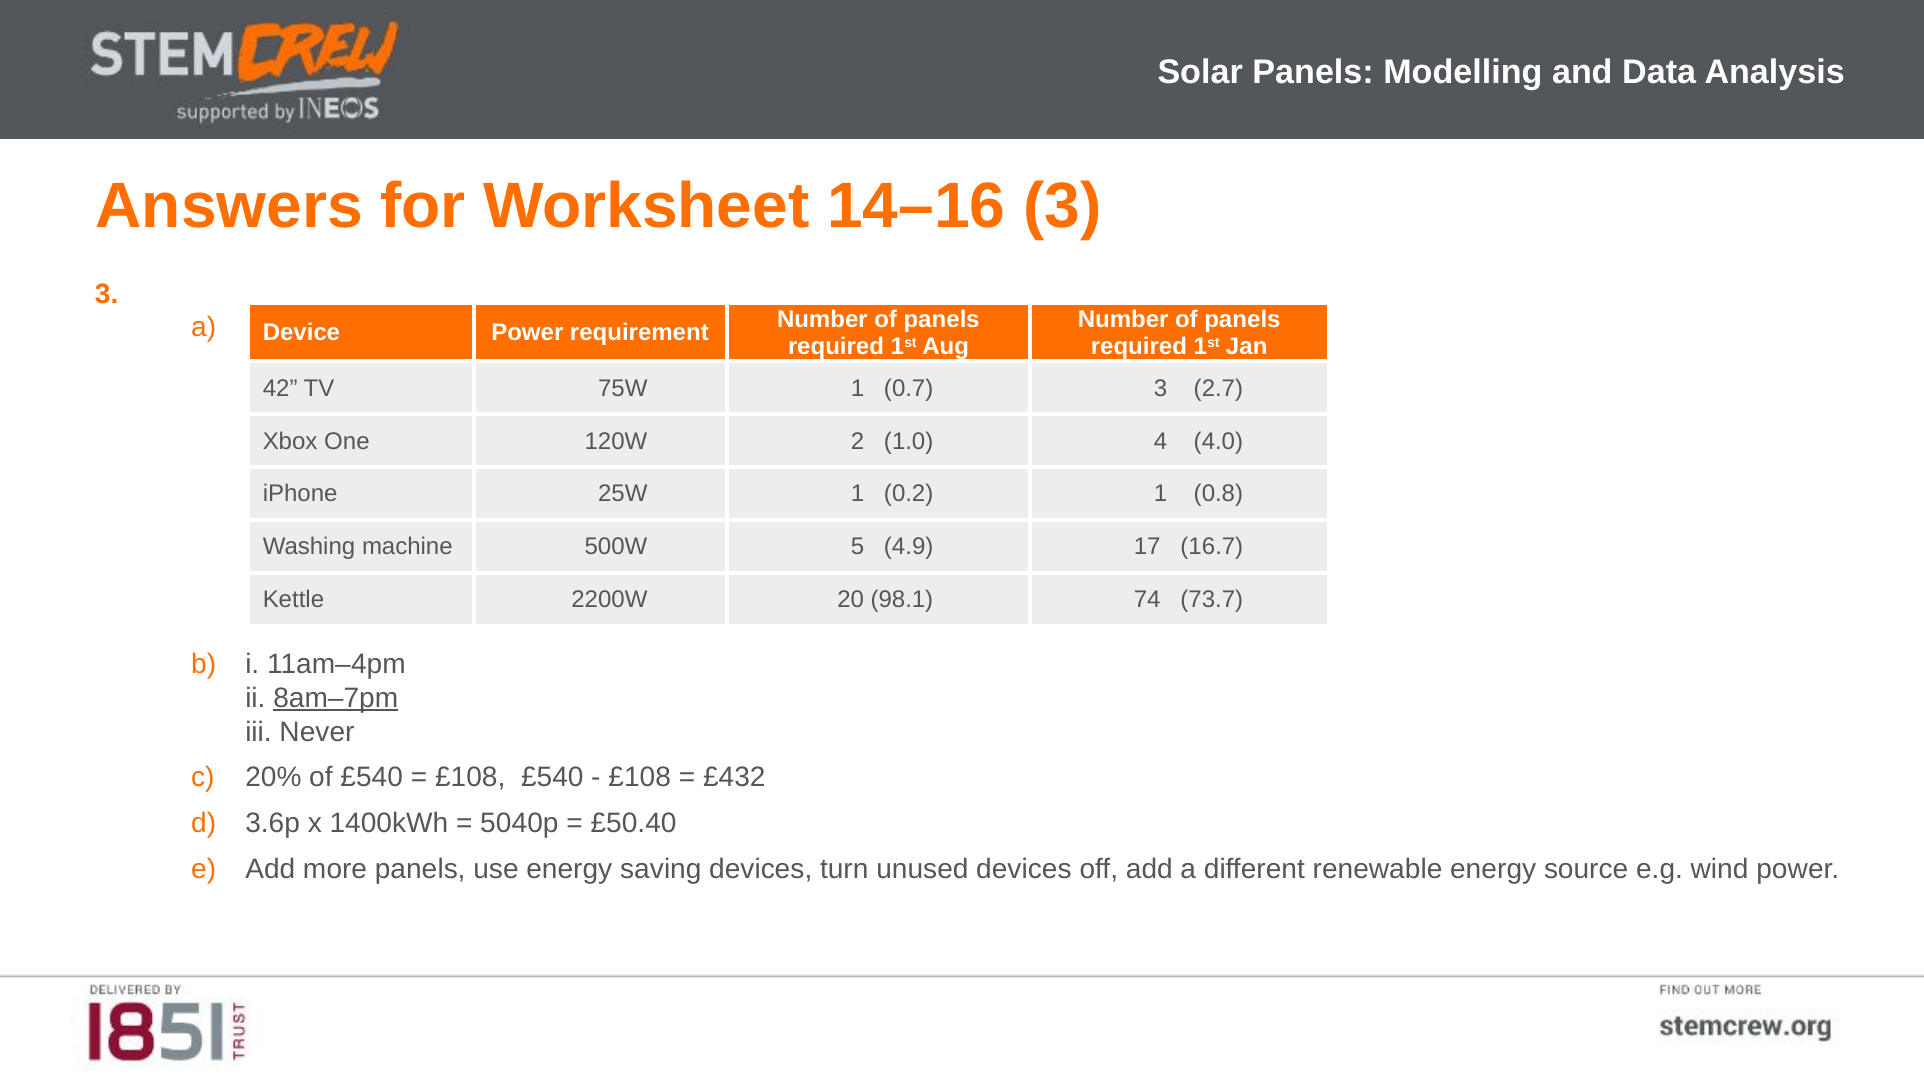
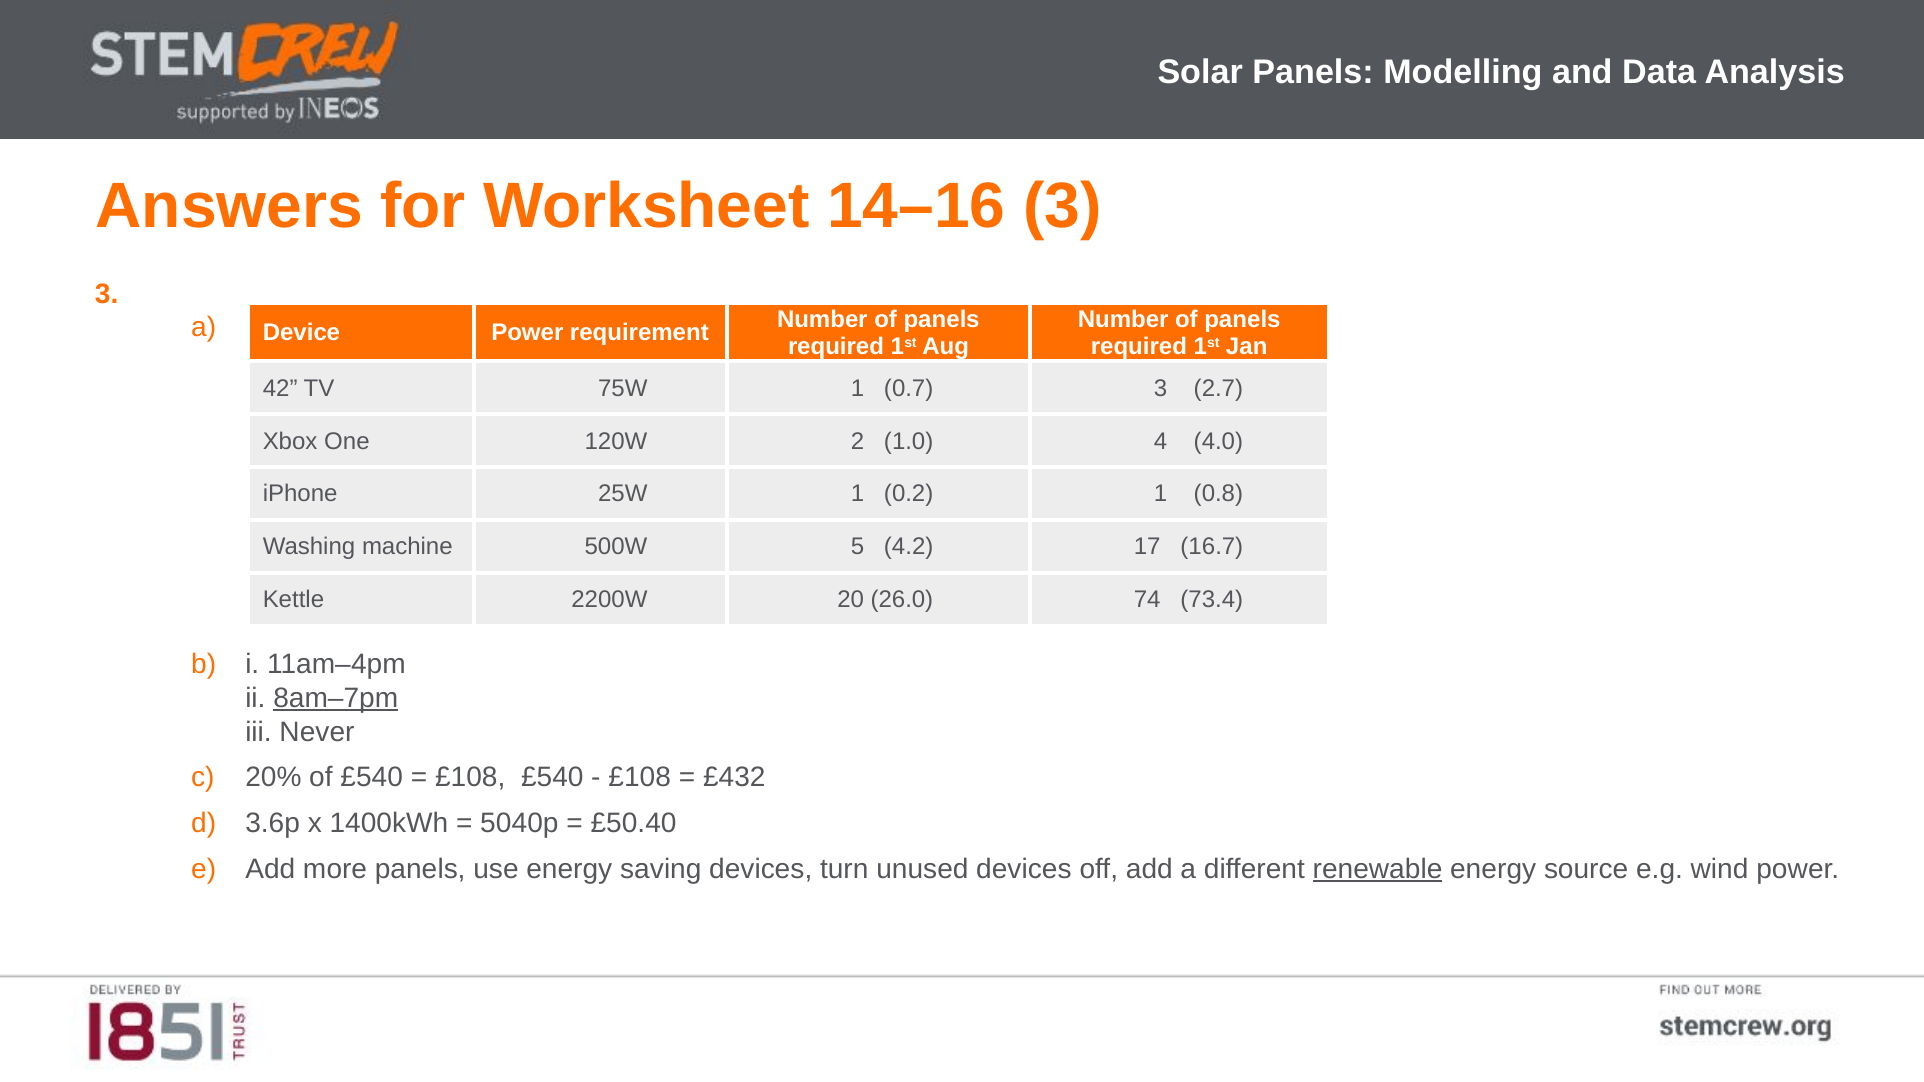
4.9: 4.9 -> 4.2
98.1: 98.1 -> 26.0
73.7: 73.7 -> 73.4
renewable underline: none -> present
